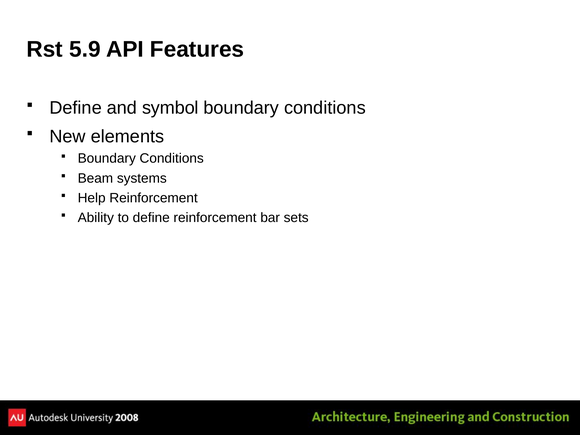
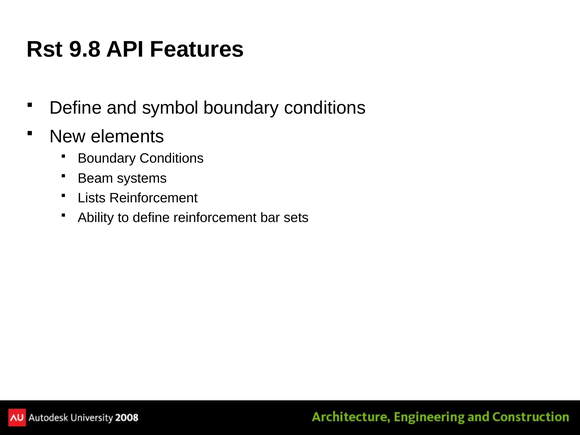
5.9: 5.9 -> 9.8
Help: Help -> Lists
